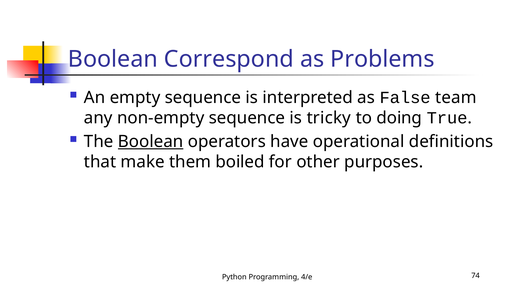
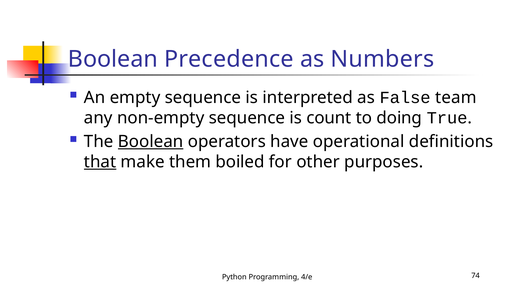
Correspond: Correspond -> Precedence
Problems: Problems -> Numbers
tricky: tricky -> count
that underline: none -> present
